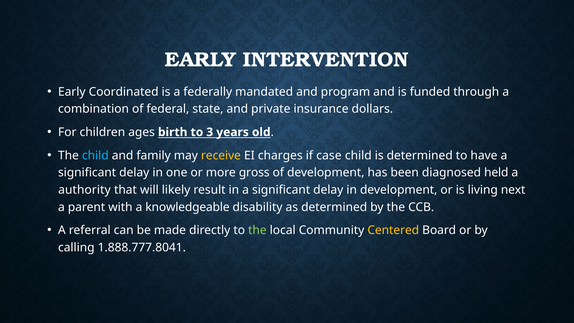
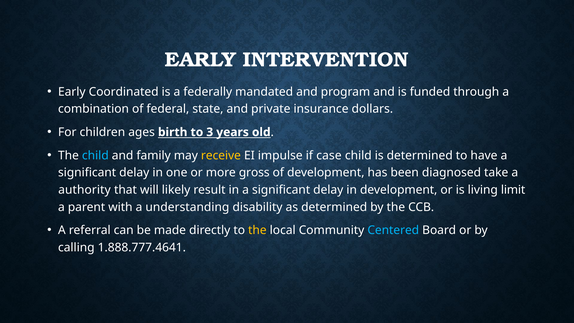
charges: charges -> impulse
held: held -> take
next: next -> limit
knowledgeable: knowledgeable -> understanding
the at (257, 230) colour: light green -> yellow
Centered colour: yellow -> light blue
1.888.777.8041: 1.888.777.8041 -> 1.888.777.4641
